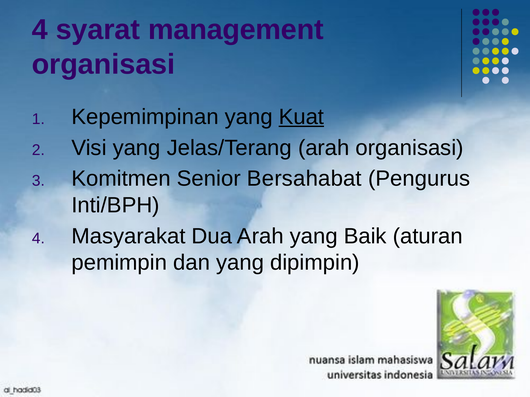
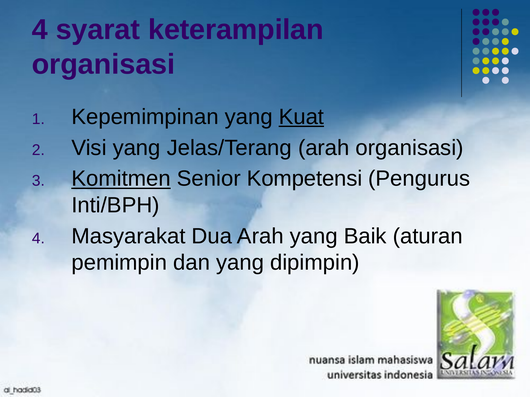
management: management -> keterampilan
Komitmen underline: none -> present
Bersahabat: Bersahabat -> Kompetensi
